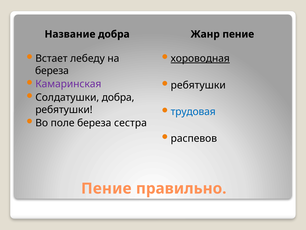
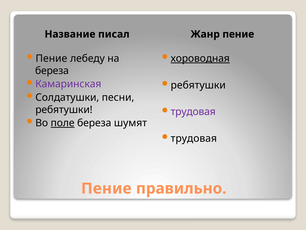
Название добра: добра -> писал
Встает at (51, 58): Встает -> Пение
Солдатушки добра: добра -> песни
трудовая at (193, 112) colour: blue -> purple
поле underline: none -> present
сестра: сестра -> шумят
распевов at (194, 138): распевов -> трудовая
